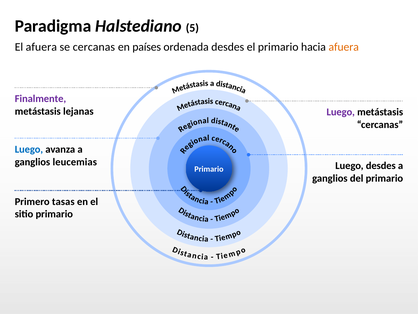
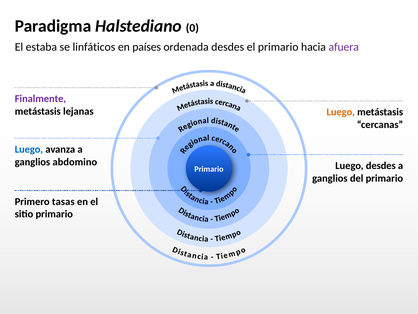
5: 5 -> 0
El afuera: afuera -> estaba
se cercanas: cercanas -> linfáticos
afuera at (344, 47) colour: orange -> purple
Luego at (341, 112) colour: purple -> orange
leucemias: leucemias -> abdomino
